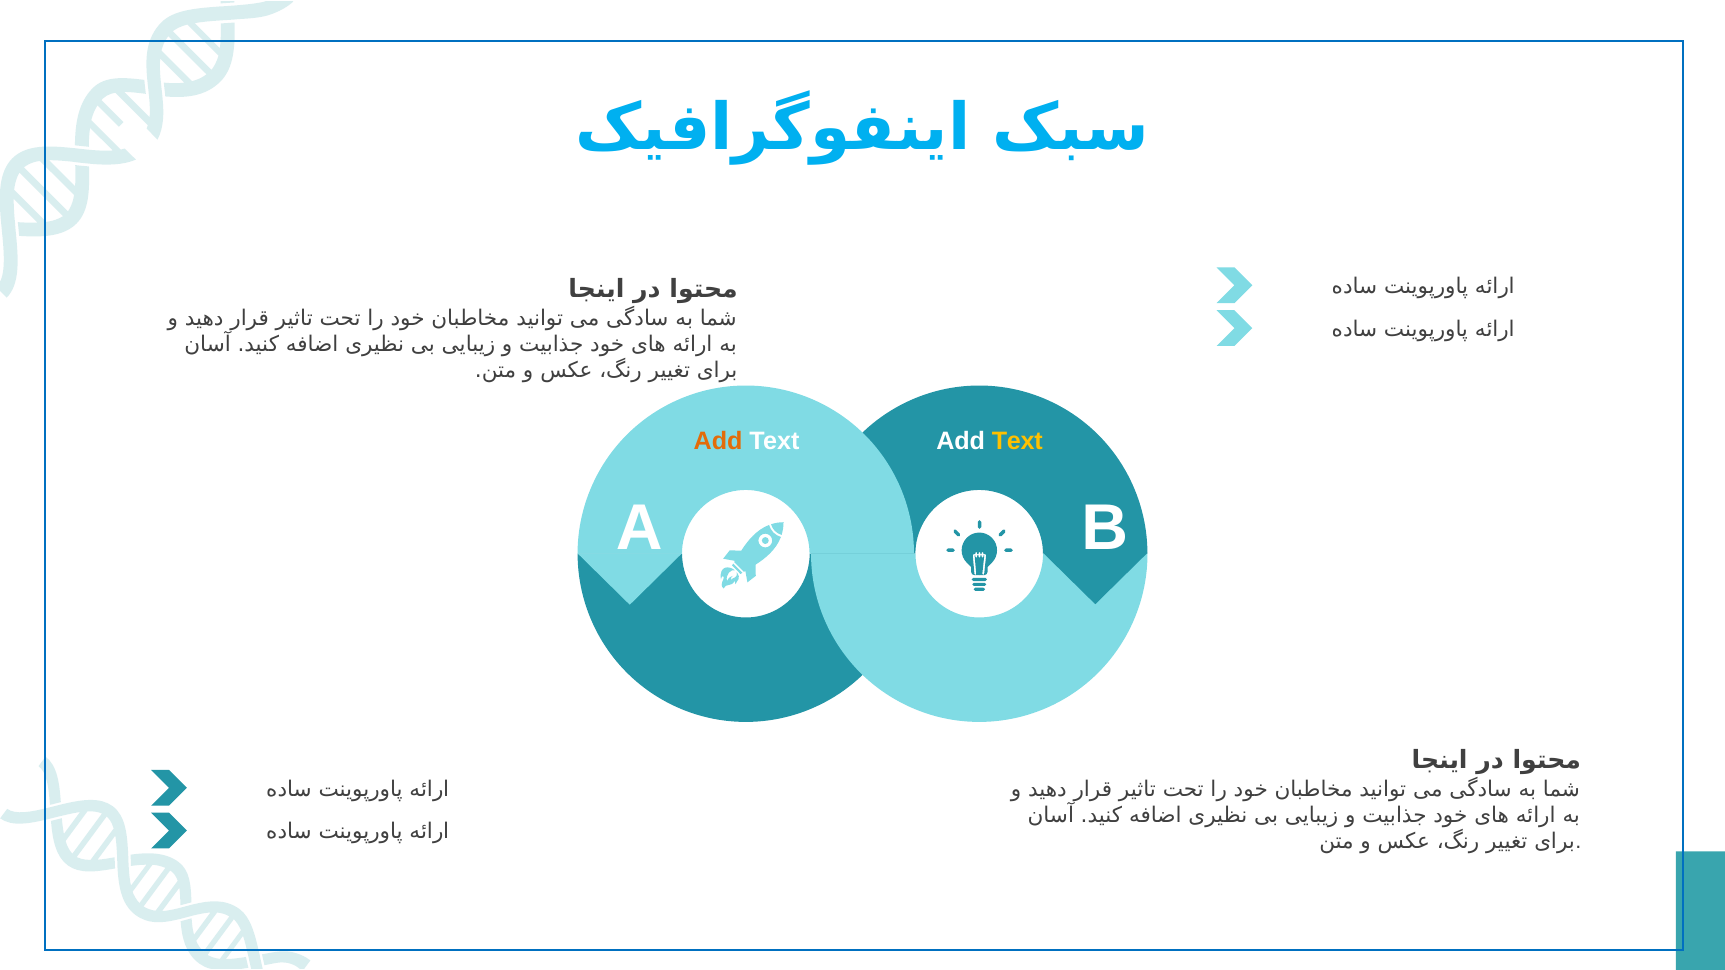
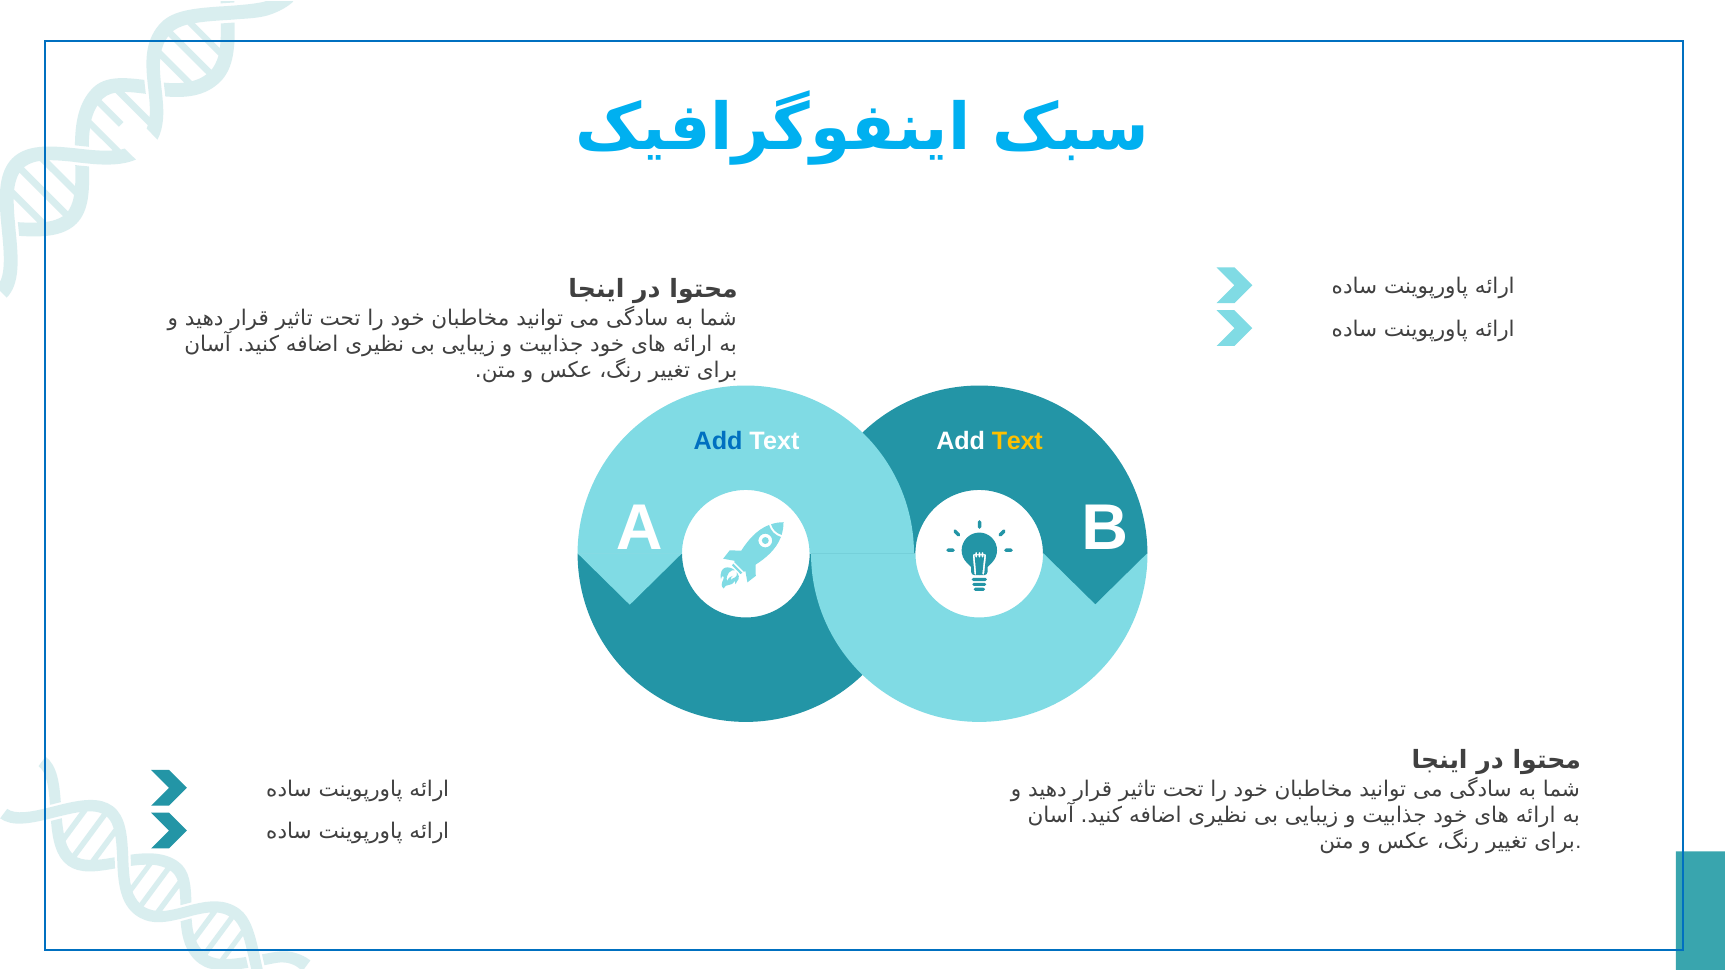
Add at (718, 441) colour: orange -> blue
